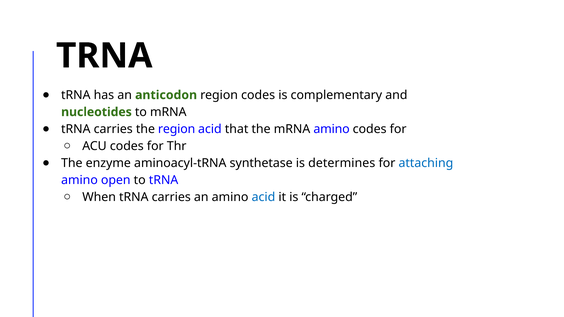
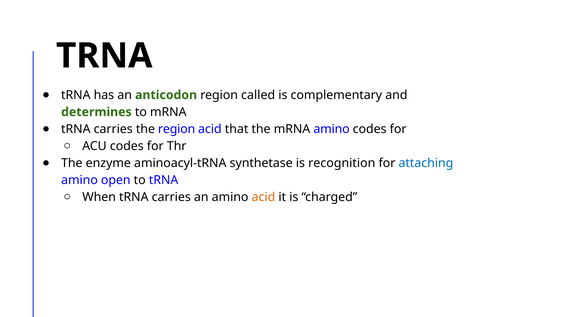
region codes: codes -> called
nucleotides: nucleotides -> determines
determines: determines -> recognition
acid at (263, 197) colour: blue -> orange
